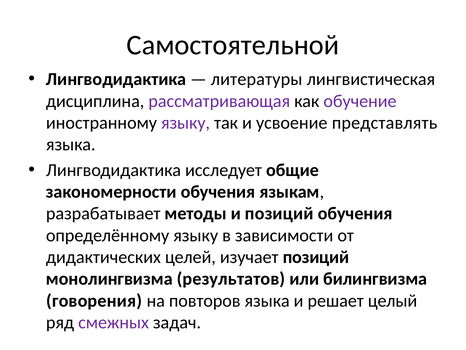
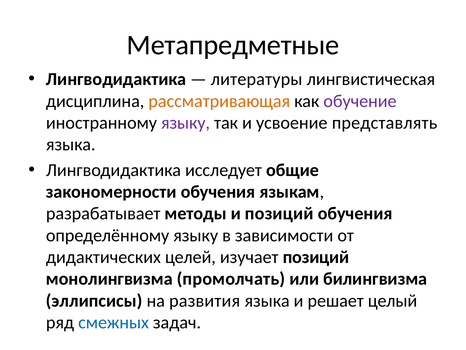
Самостоятельной: Самостоятельной -> Метапредметные
рассматривающая colour: purple -> orange
результатов: результатов -> промолчать
говорения: говорения -> эллипсисы
повторов: повторов -> развития
смежных colour: purple -> blue
